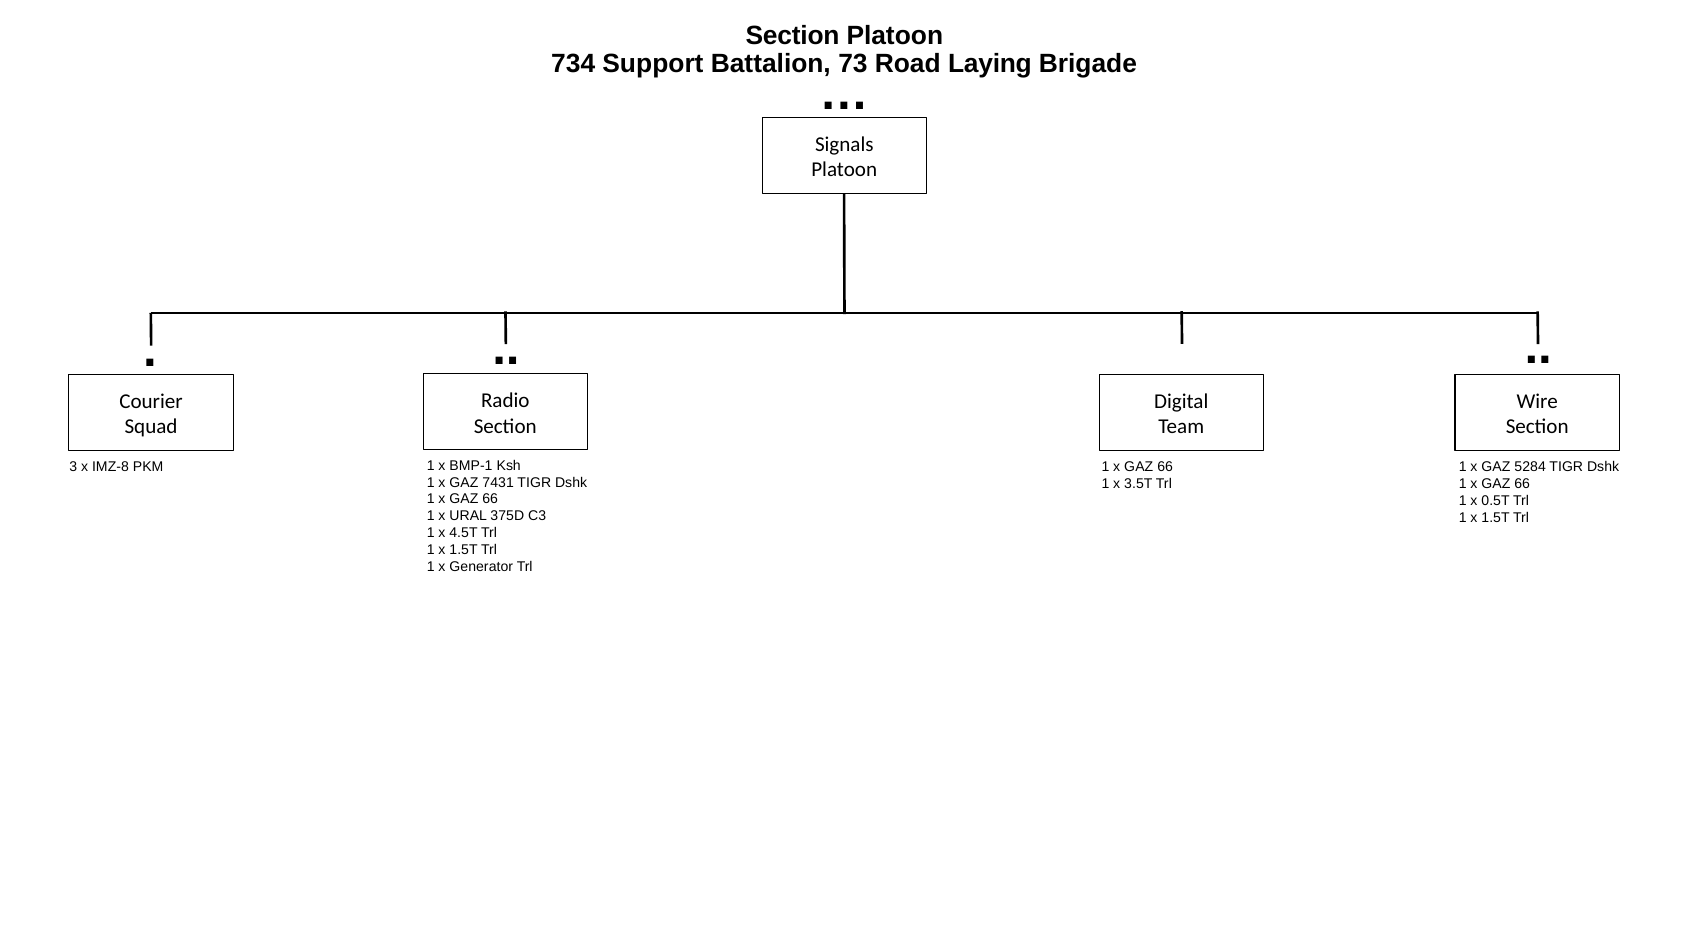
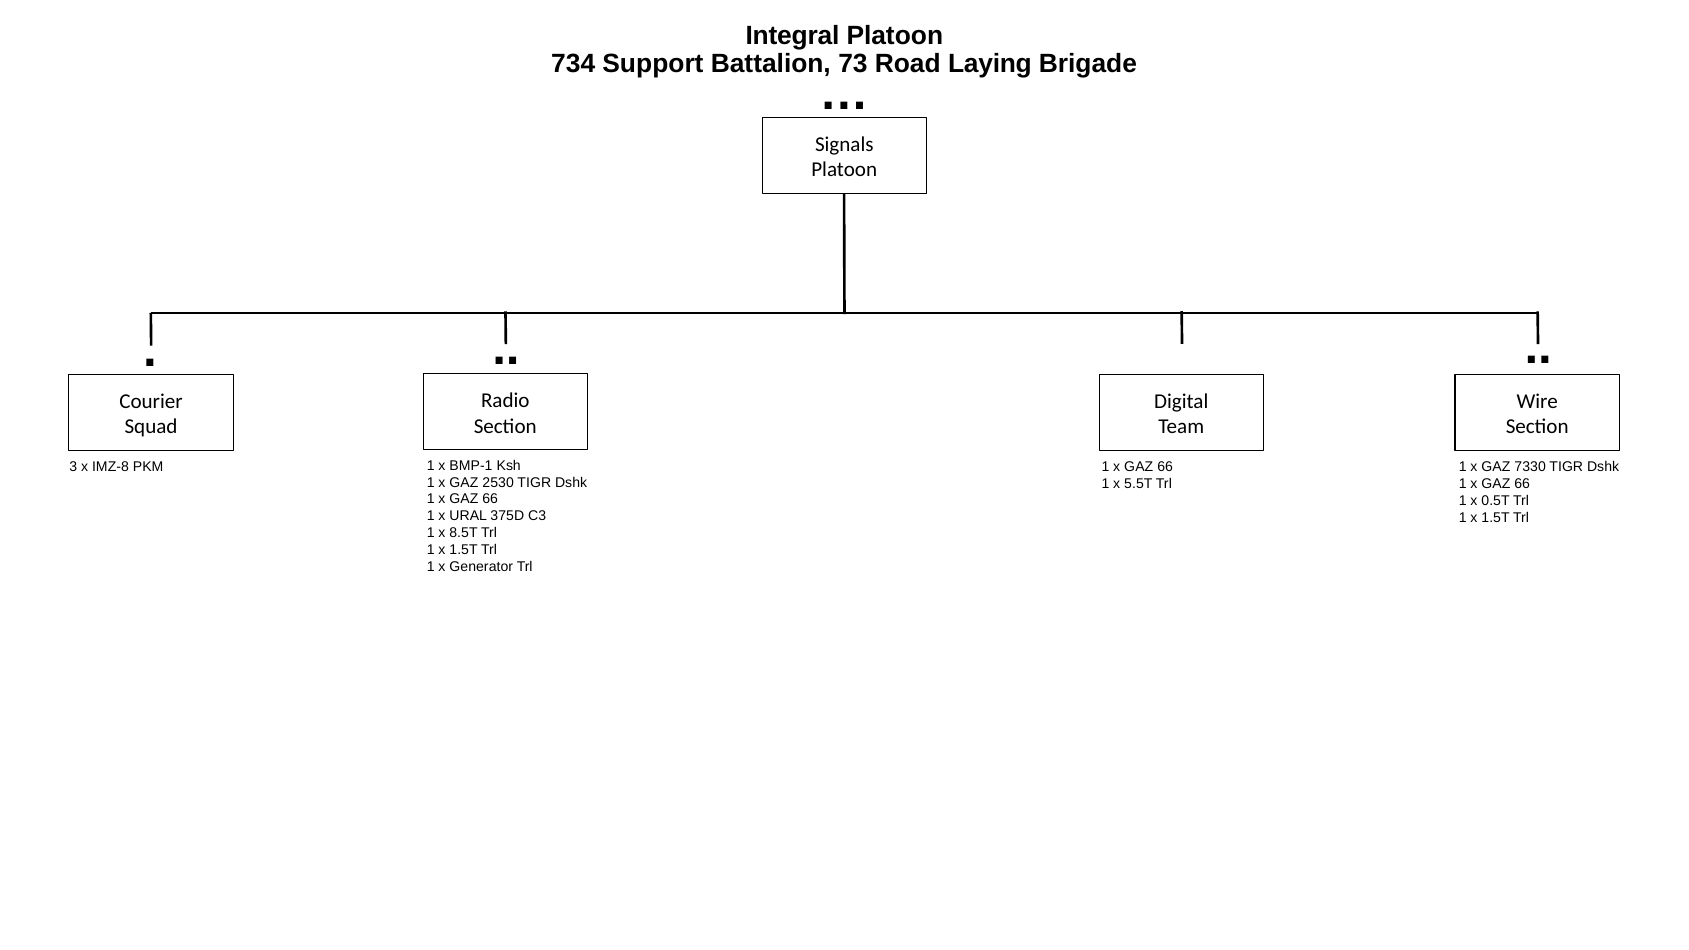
Section at (793, 35): Section -> Integral
5284: 5284 -> 7330
7431: 7431 -> 2530
3.5T: 3.5T -> 5.5T
4.5T: 4.5T -> 8.5T
